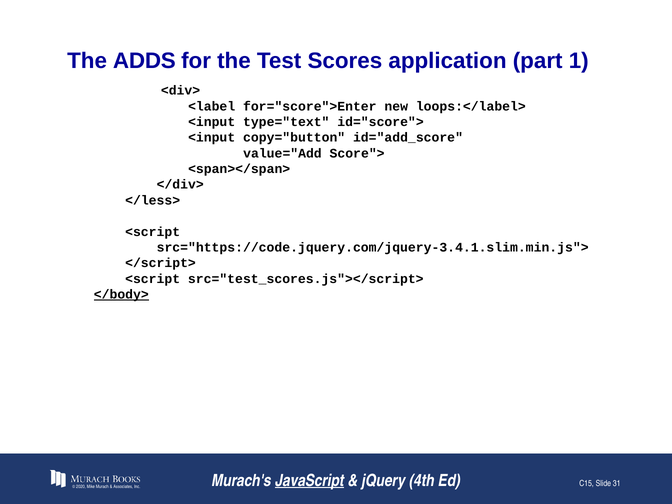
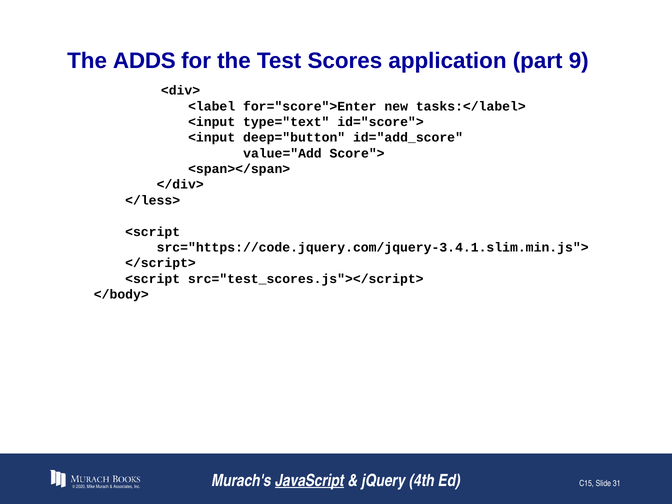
1: 1 -> 9
loops:</label>: loops:</label> -> tasks:</label>
copy="button: copy="button -> deep="button
</body> underline: present -> none
